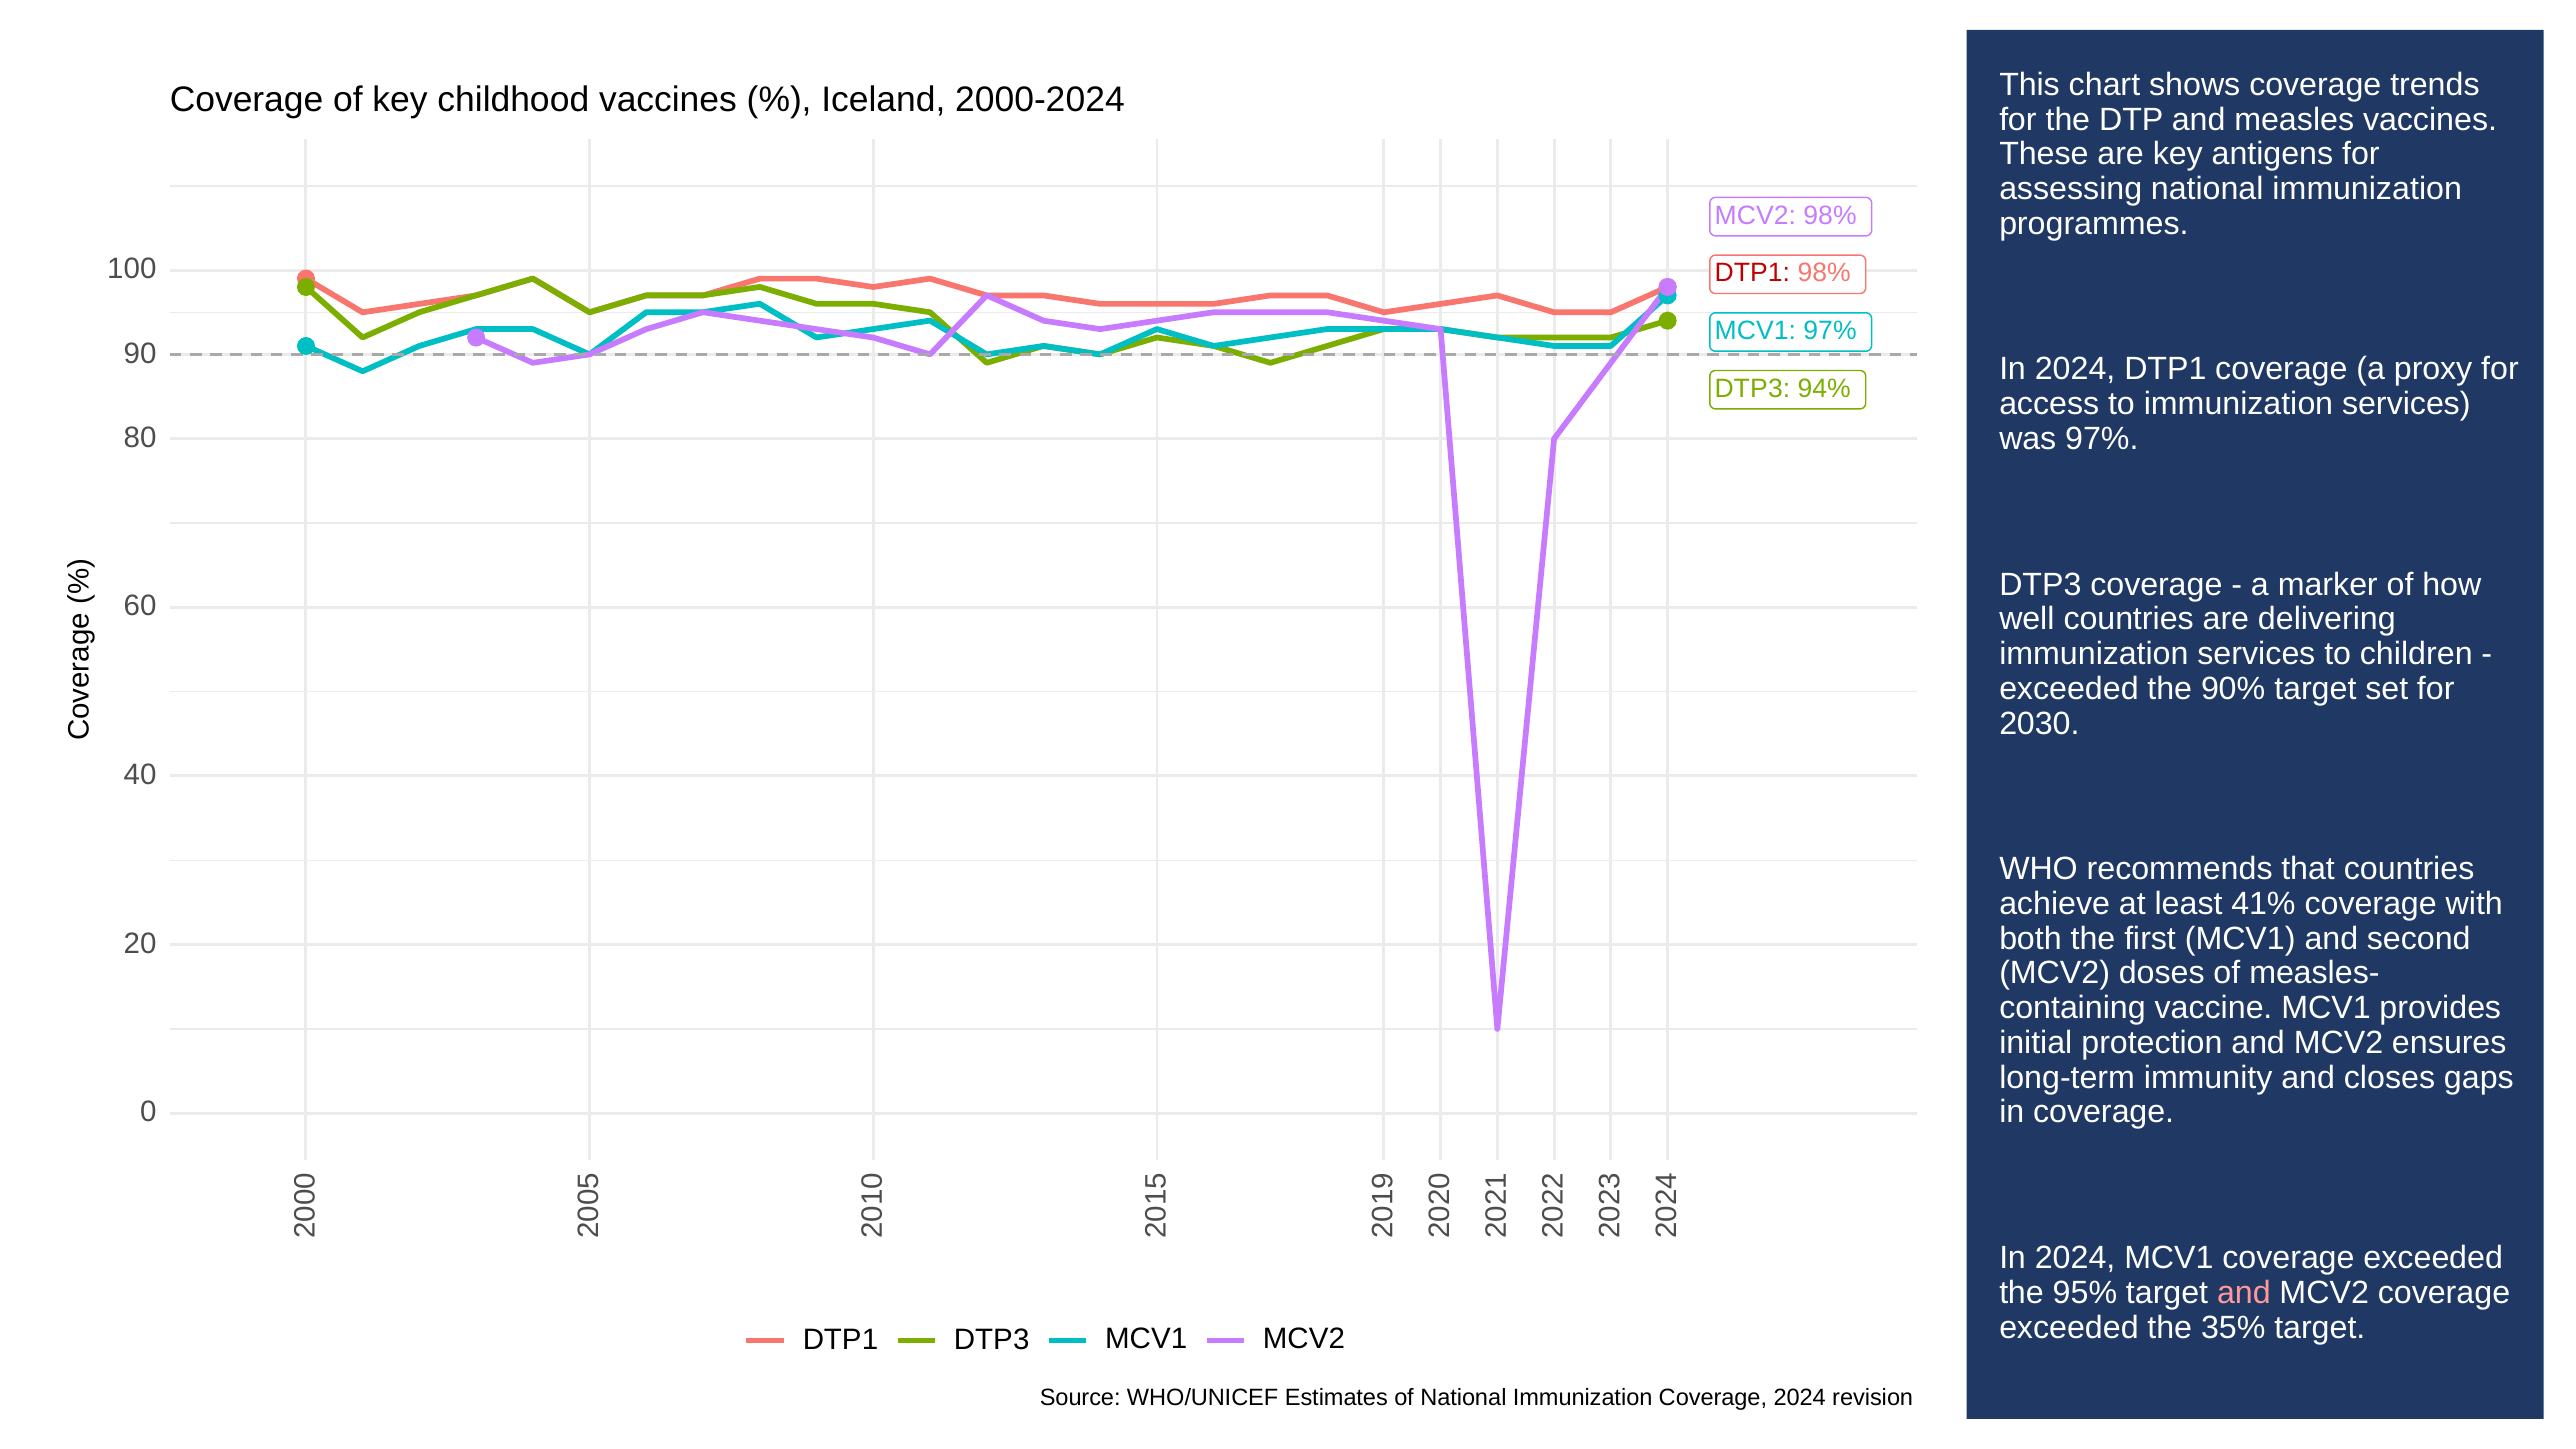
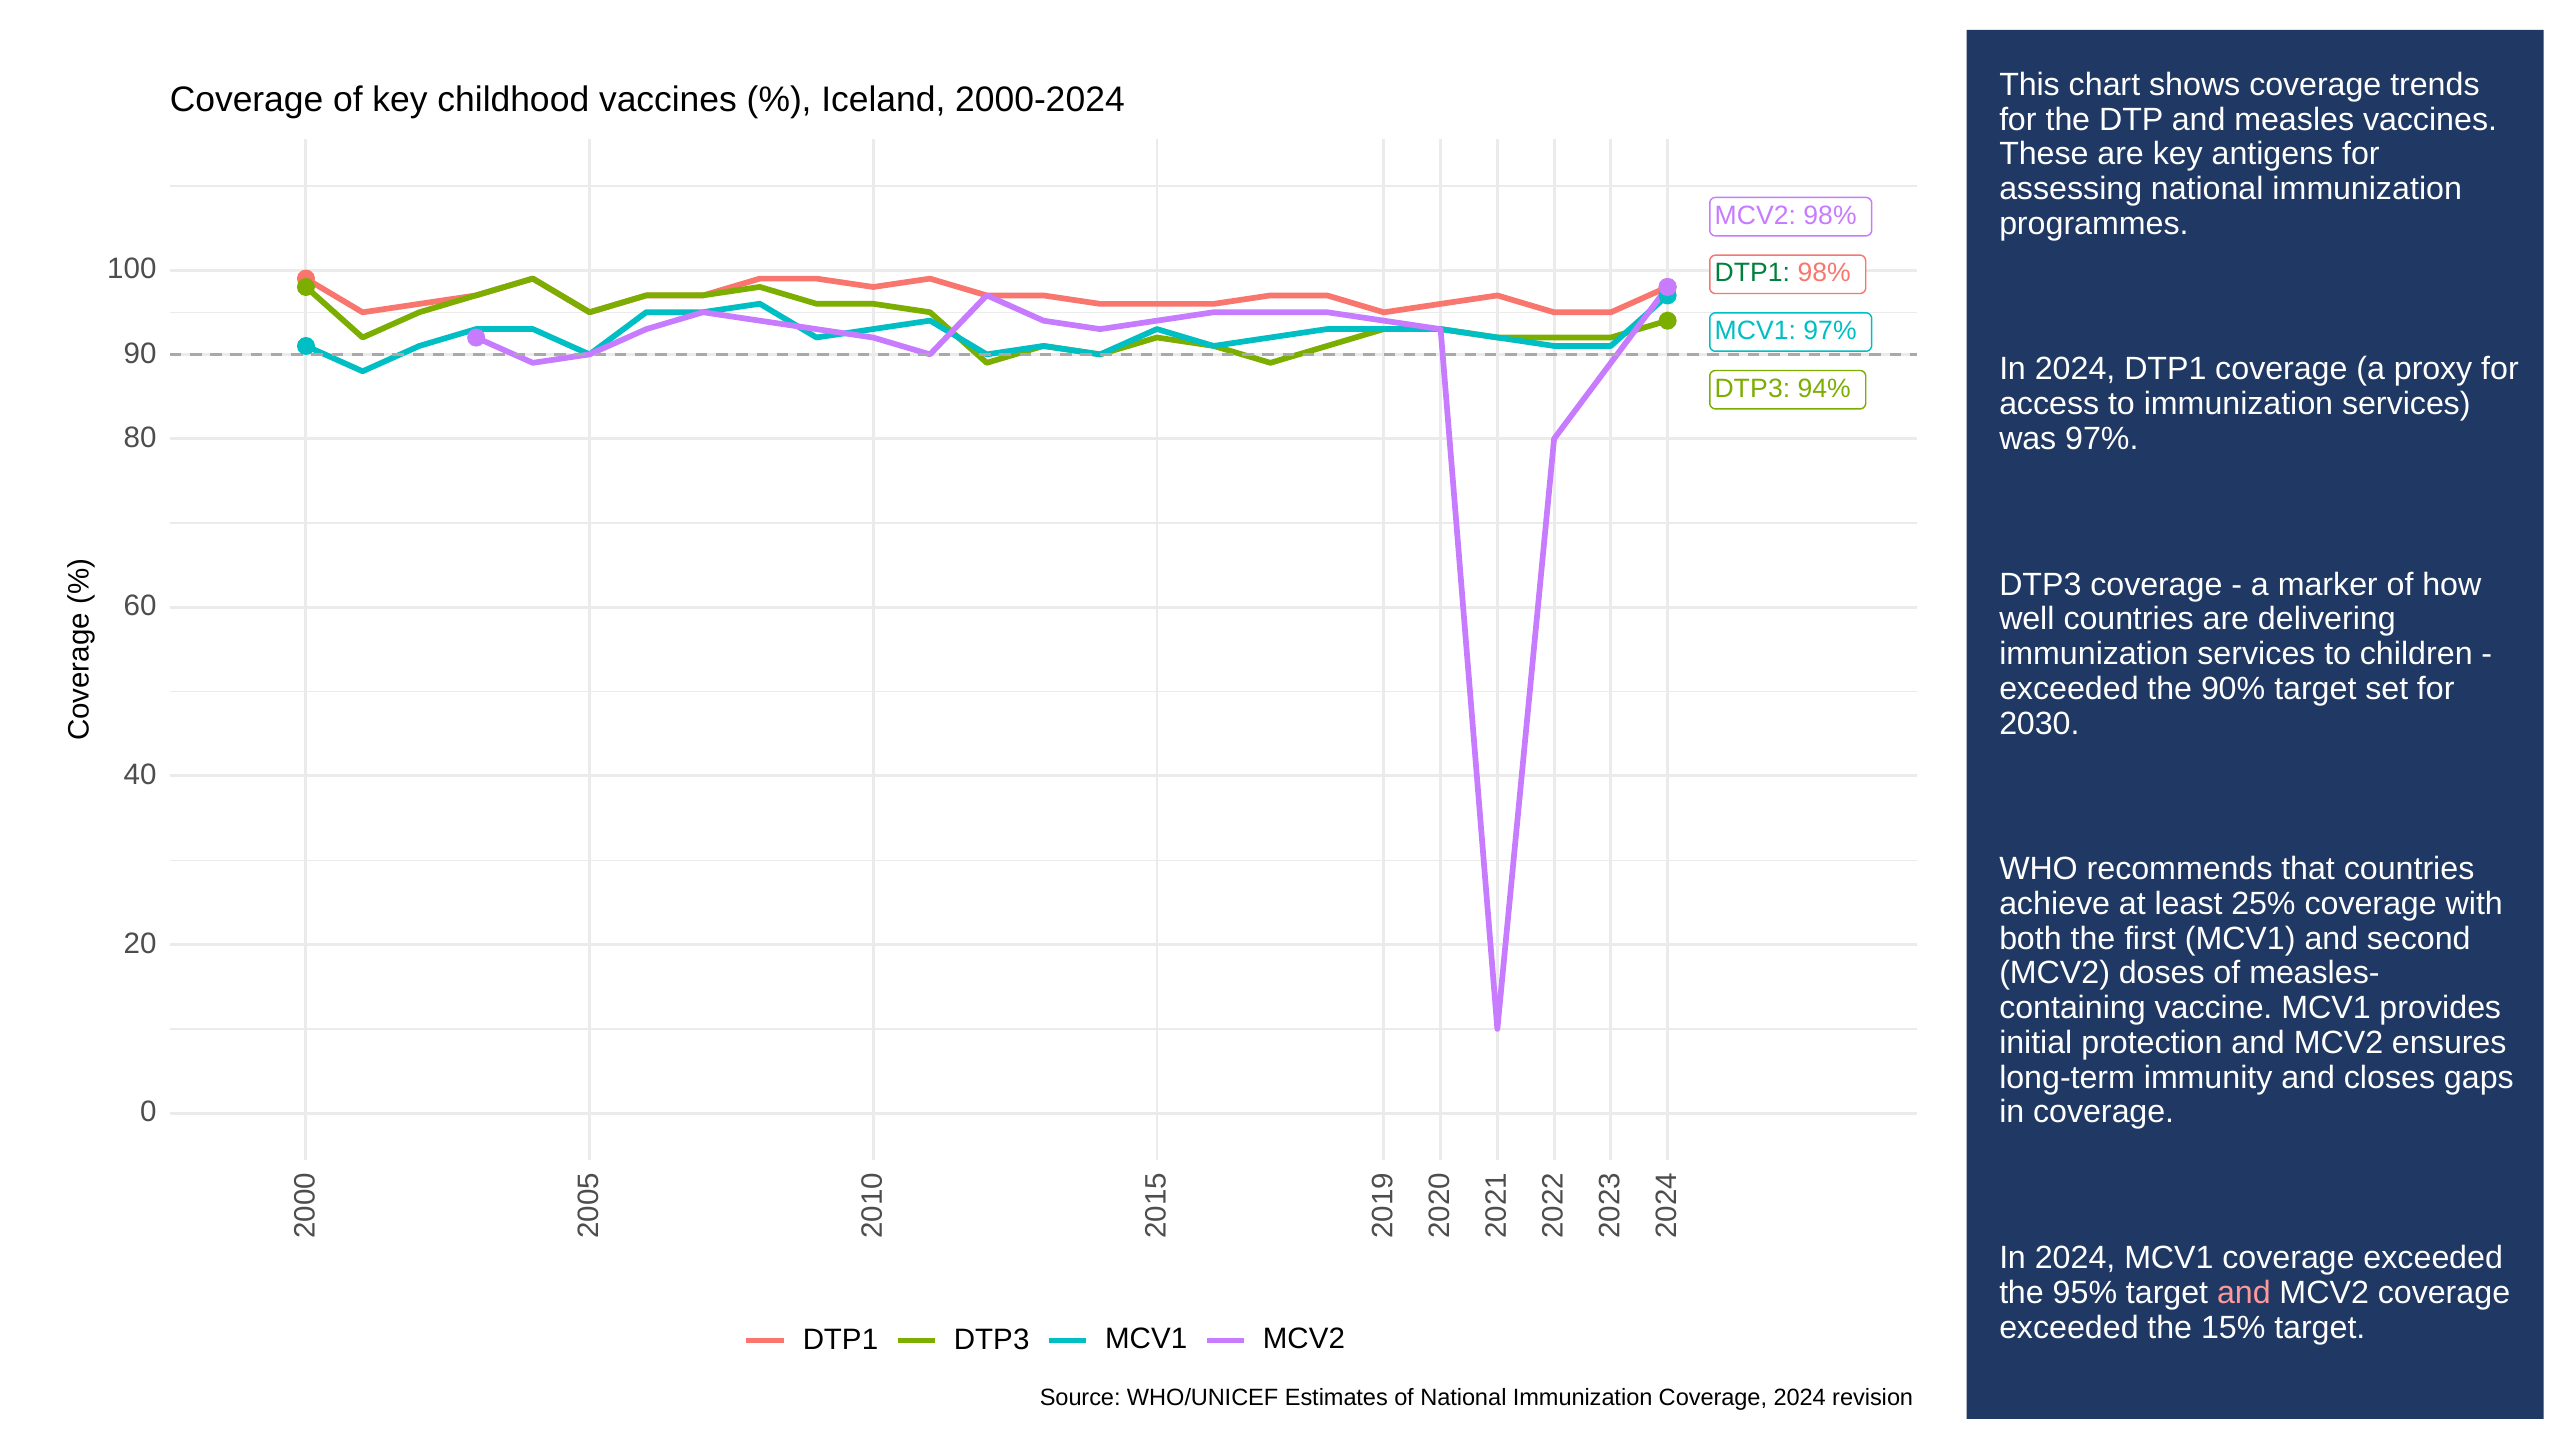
DTP1 at (1752, 273) colour: red -> green
41%: 41% -> 25%
35%: 35% -> 15%
